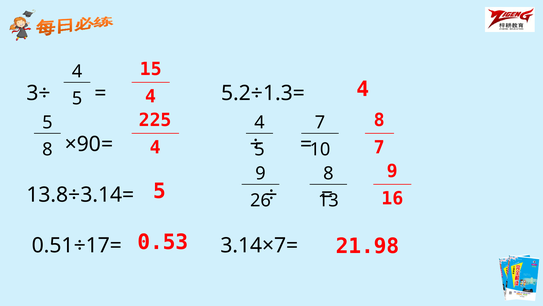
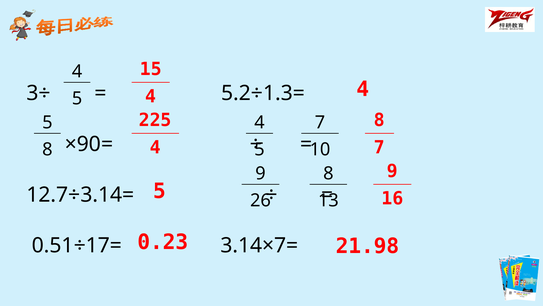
13.8÷3.14=: 13.8÷3.14= -> 12.7÷3.14=
0.53: 0.53 -> 0.23
